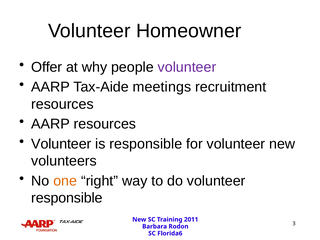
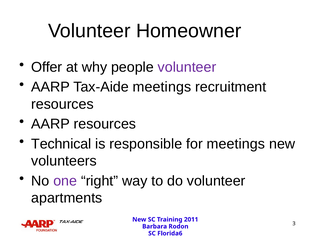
Volunteer at (61, 144): Volunteer -> Technical
for volunteer: volunteer -> meetings
one colour: orange -> purple
responsible at (67, 198): responsible -> apartments
